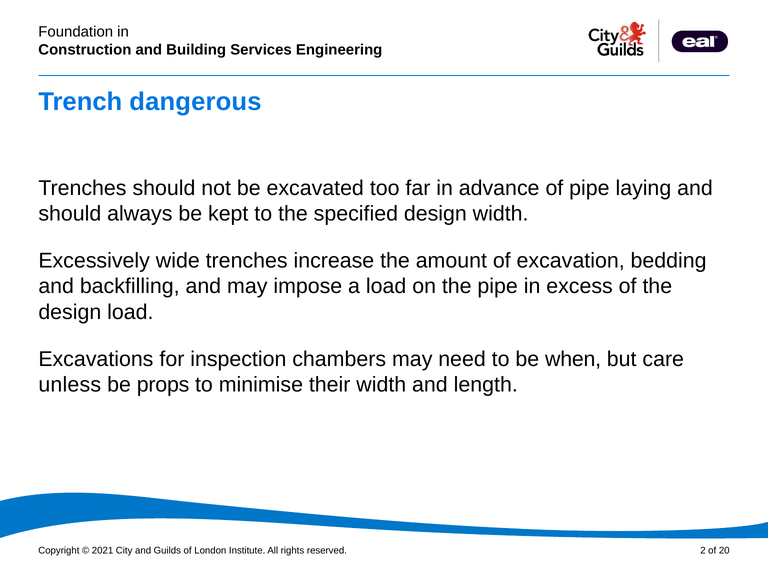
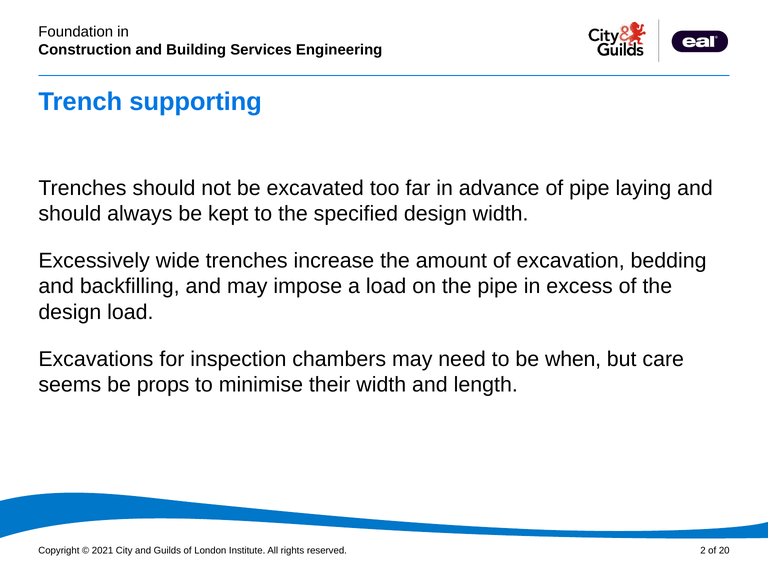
dangerous: dangerous -> supporting
unless: unless -> seems
